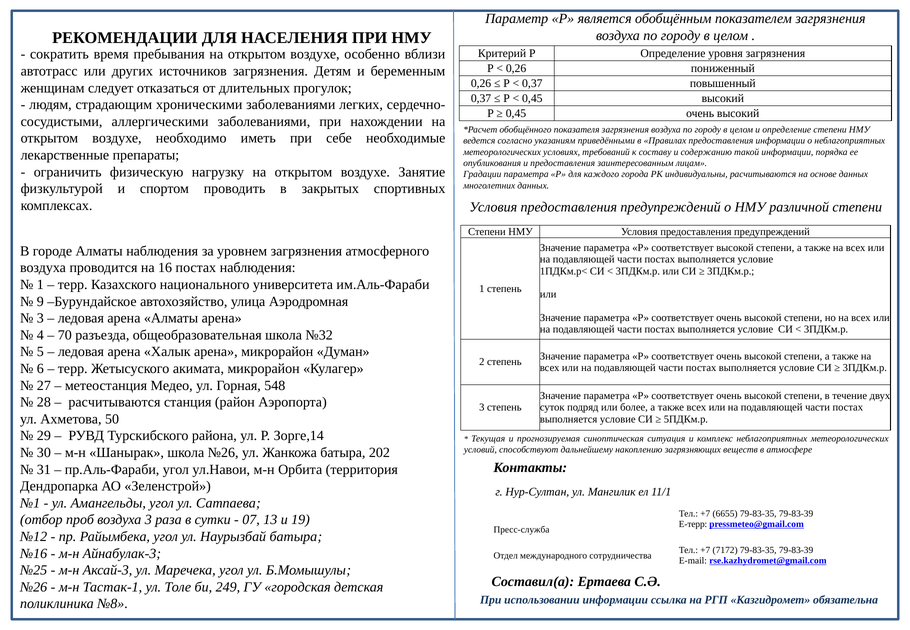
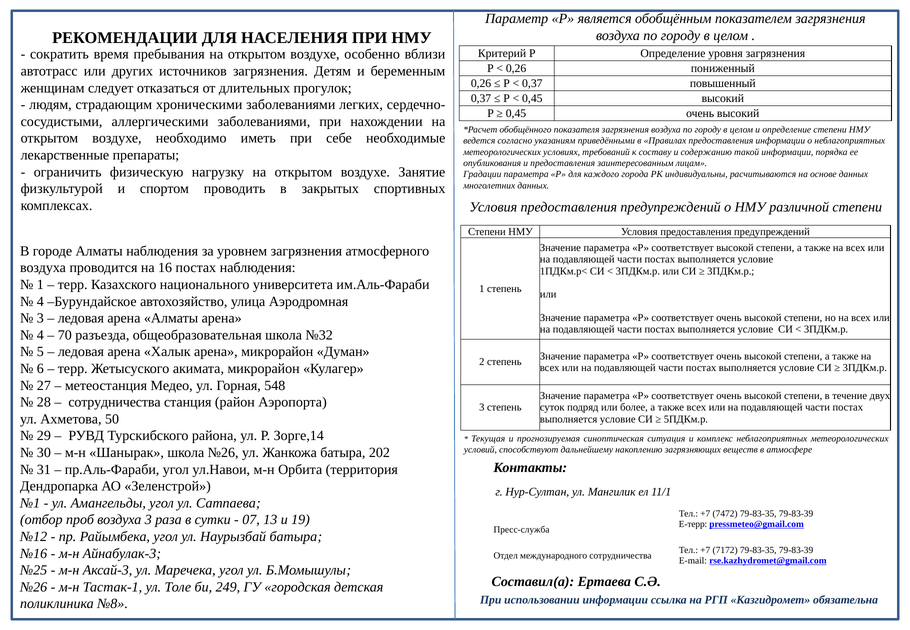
9 at (40, 301): 9 -> 4
расчитываются at (114, 402): расчитываются -> сотрудничества
6655: 6655 -> 7472
